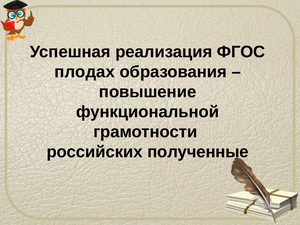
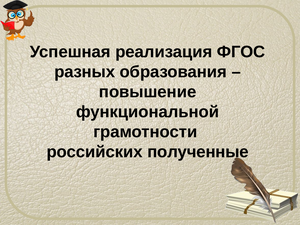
плодах: плодах -> разных
